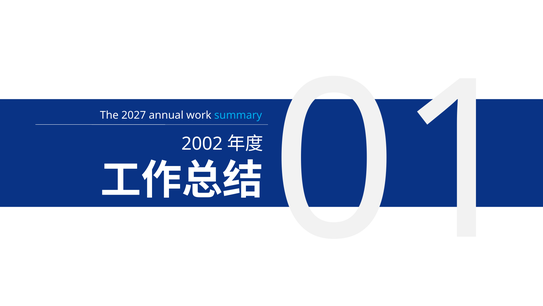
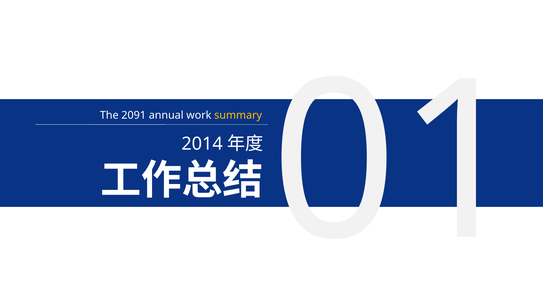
2027: 2027 -> 2091
summary colour: light blue -> yellow
2002: 2002 -> 2014
